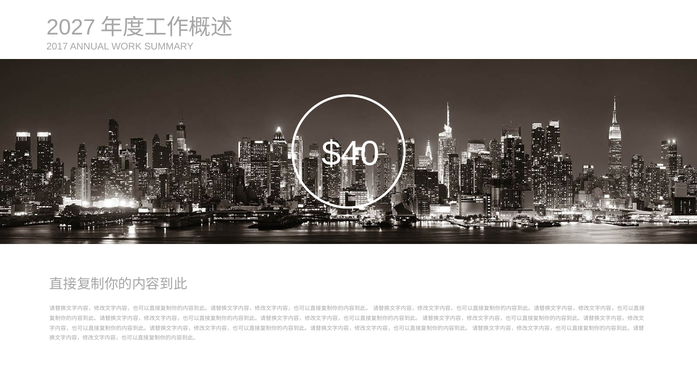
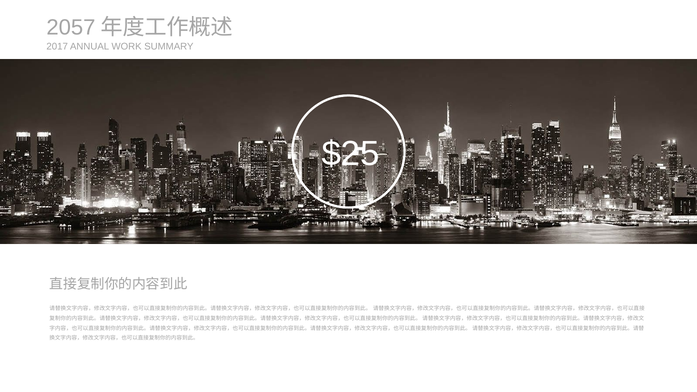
2027: 2027 -> 2057
$40: $40 -> $25
